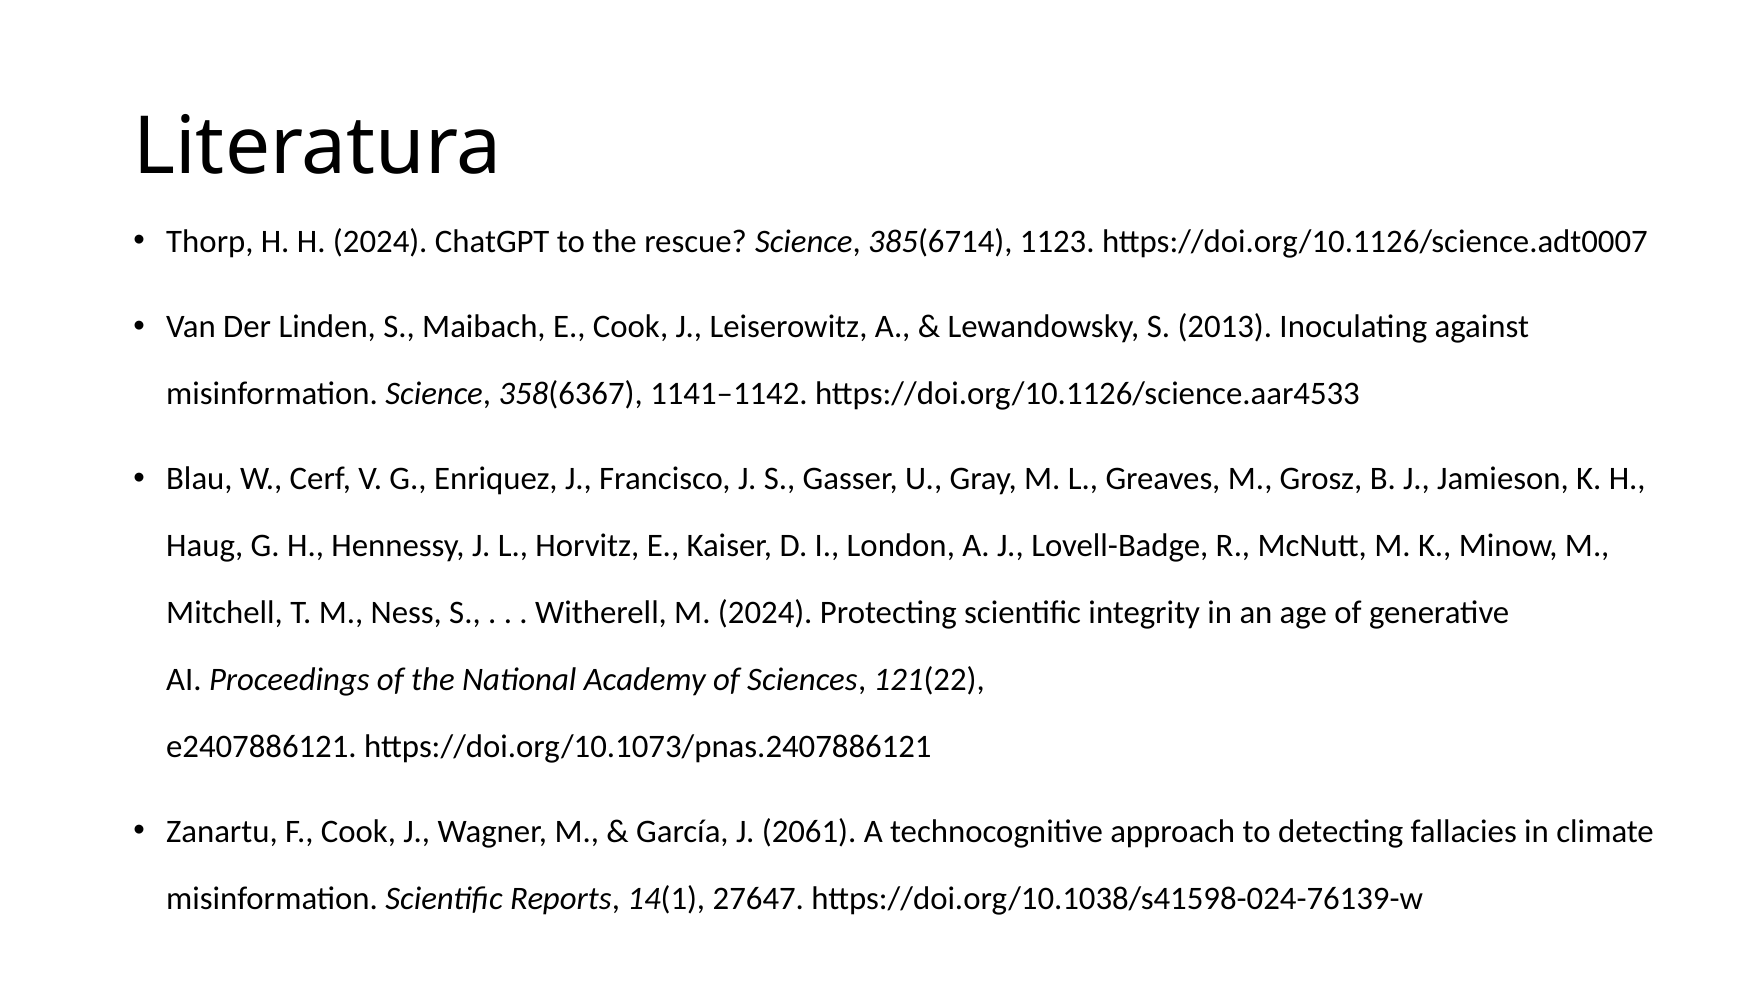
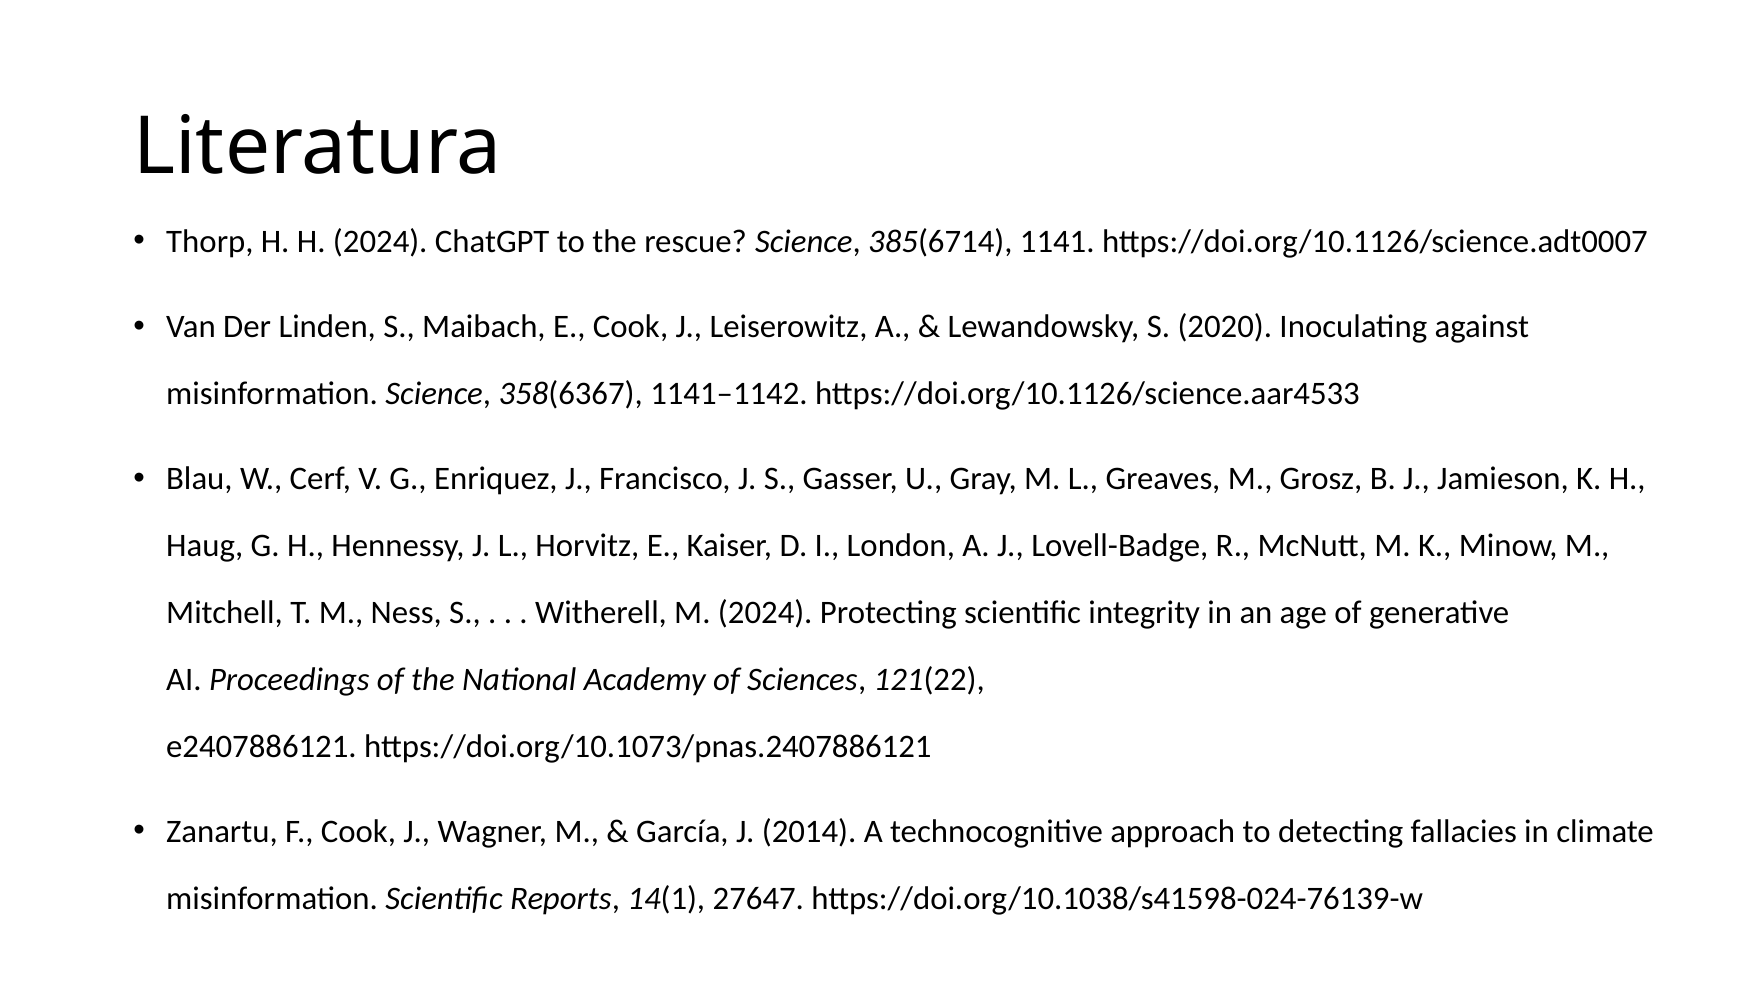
1123: 1123 -> 1141
2013: 2013 -> 2020
2061: 2061 -> 2014
